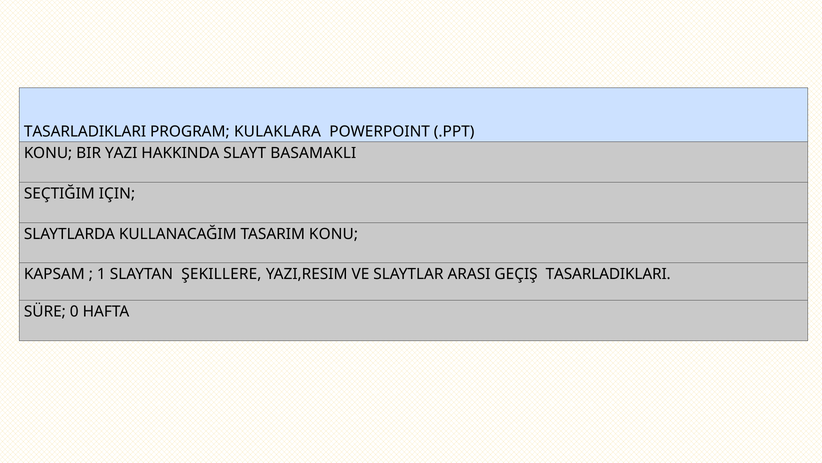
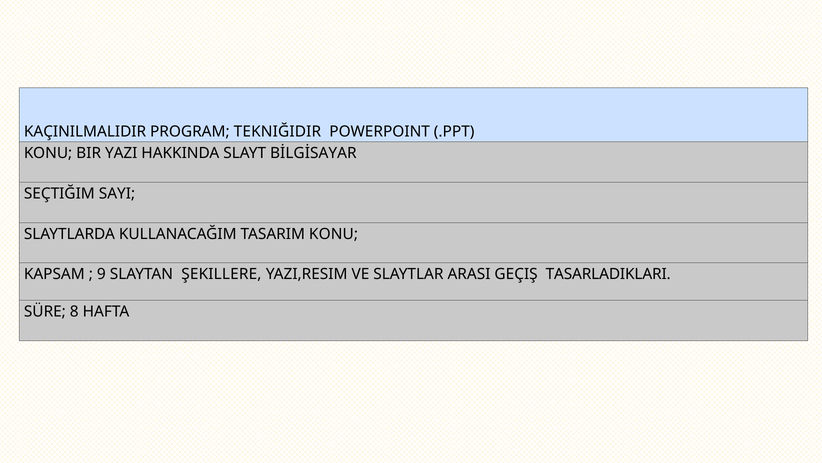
TASARLADIKLARI at (85, 132): TASARLADIKLARI -> KAÇINILMALIDIR
KULAKLARA: KULAKLARA -> TEKNIĞIDIR
BASAMAKLI: BASAMAKLI -> BİLGİSAYAR
IÇIN: IÇIN -> SAYI
1: 1 -> 9
0: 0 -> 8
